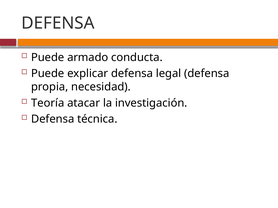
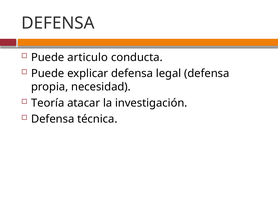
armado: armado -> articulo
